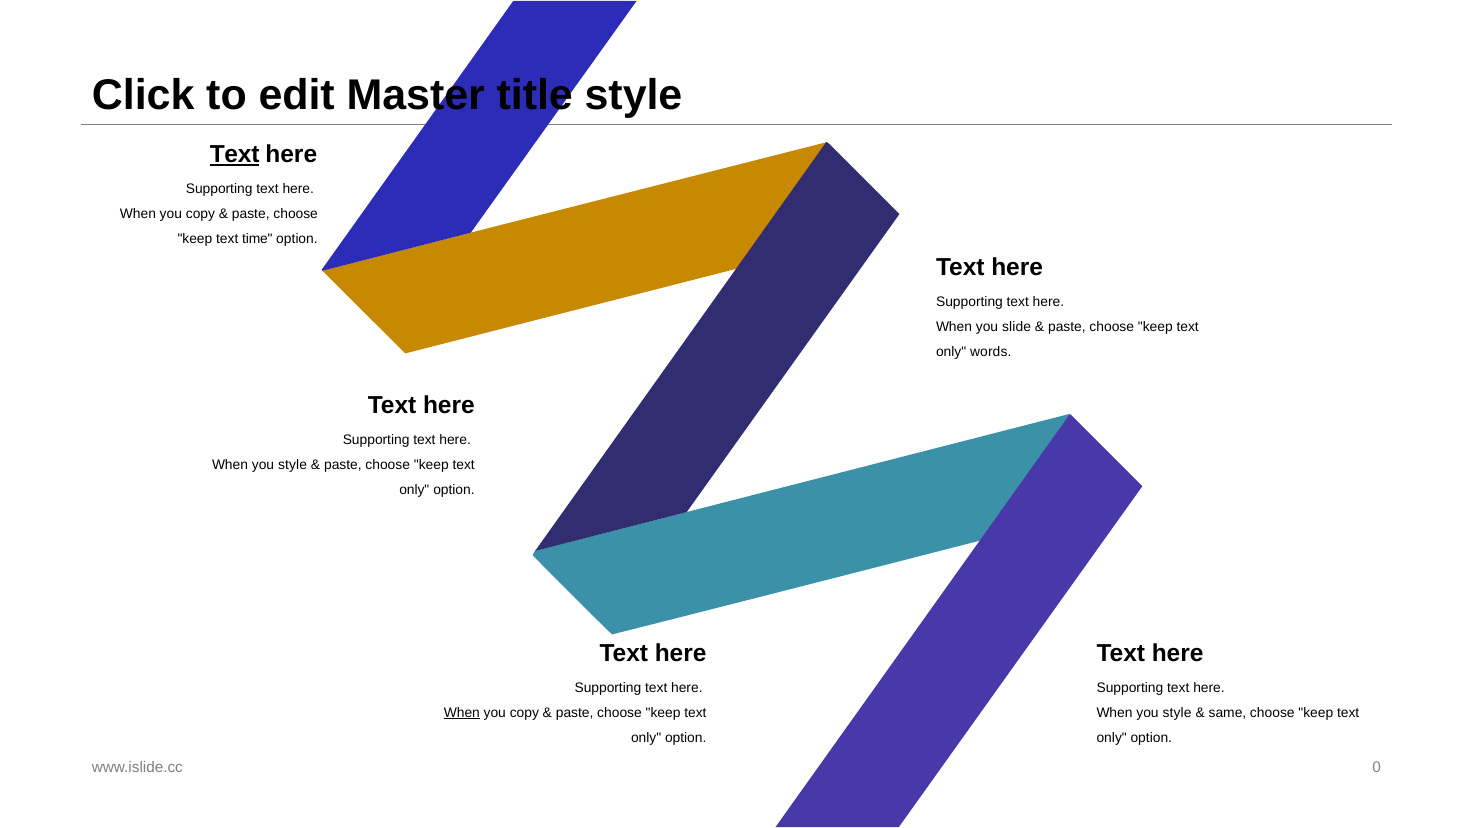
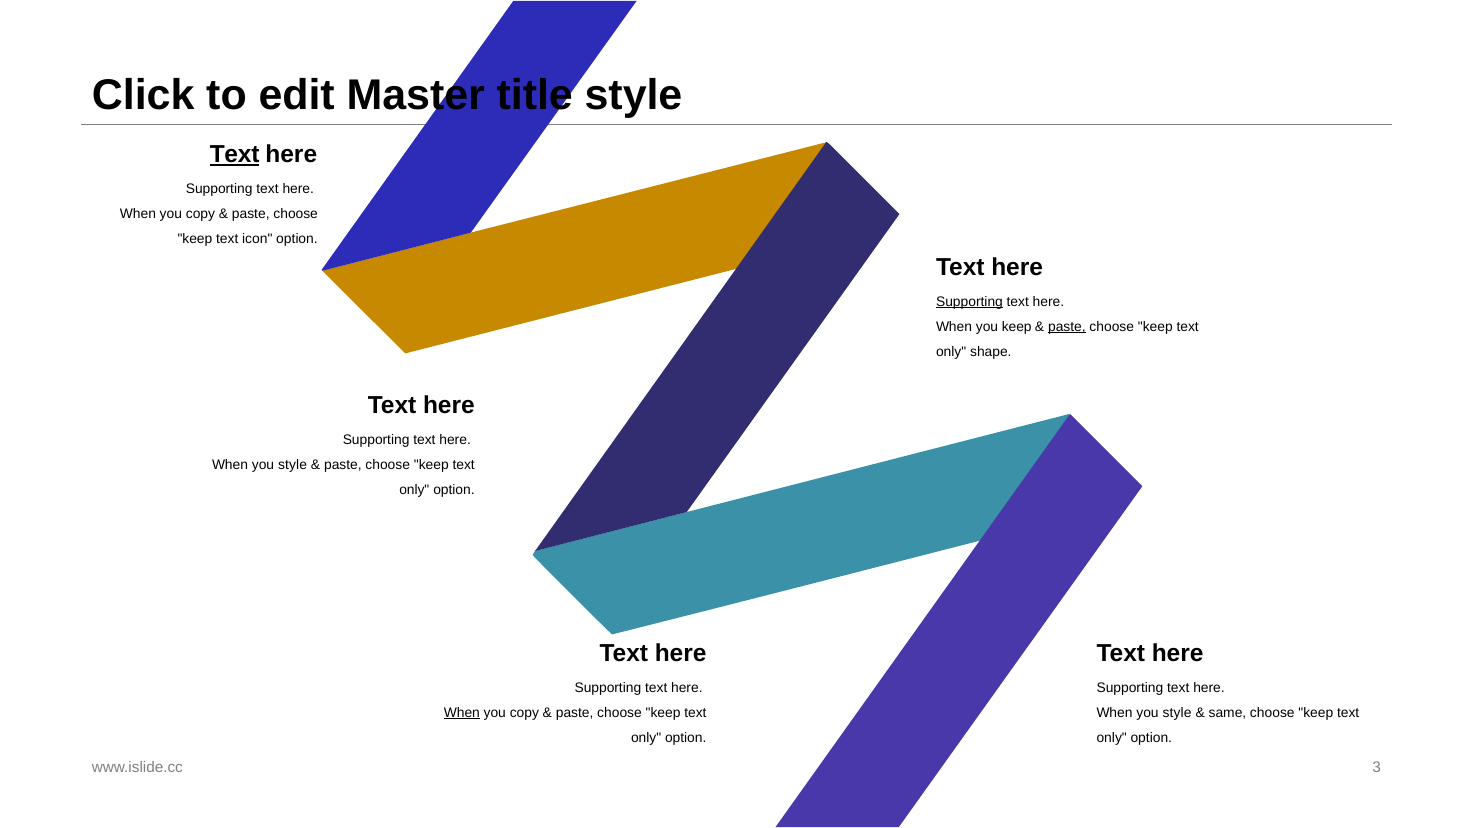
time: time -> icon
Supporting at (969, 302) underline: none -> present
you slide: slide -> keep
paste at (1067, 327) underline: none -> present
words: words -> shape
0: 0 -> 3
